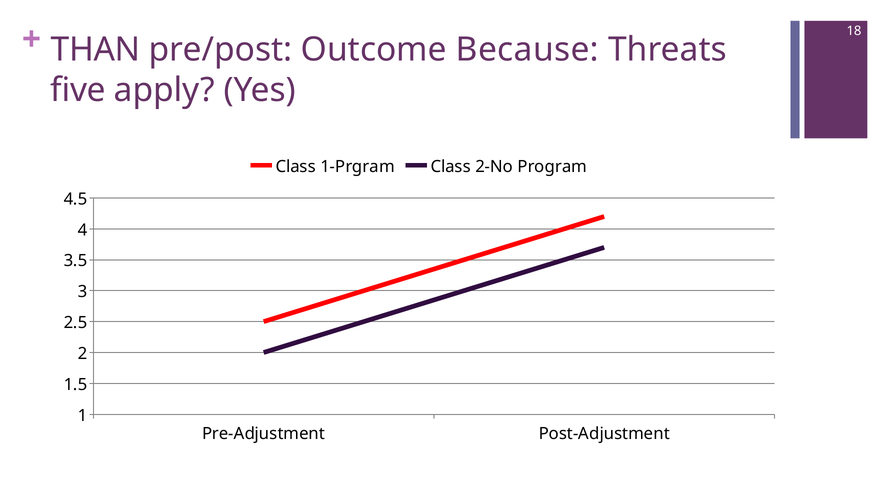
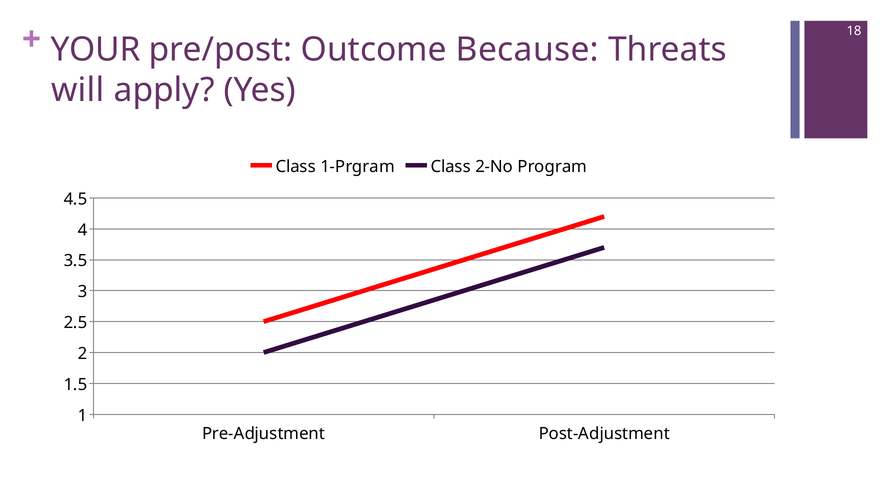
THAN: THAN -> YOUR
five: five -> will
